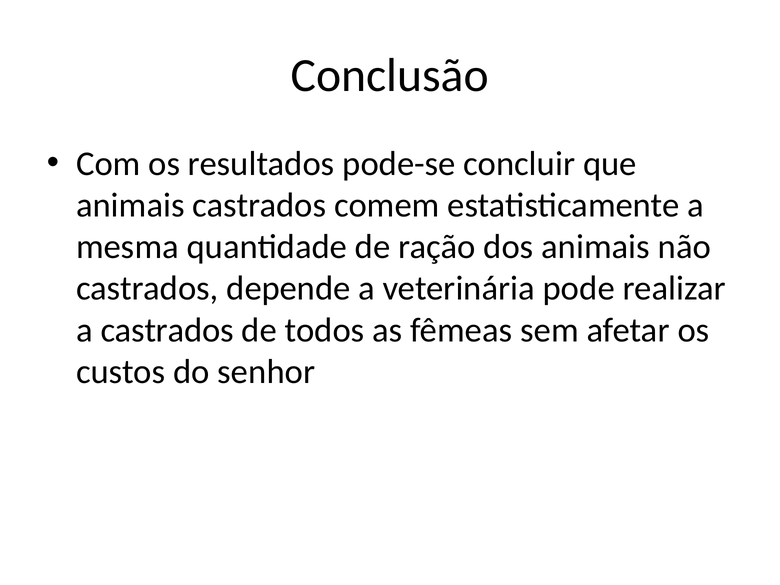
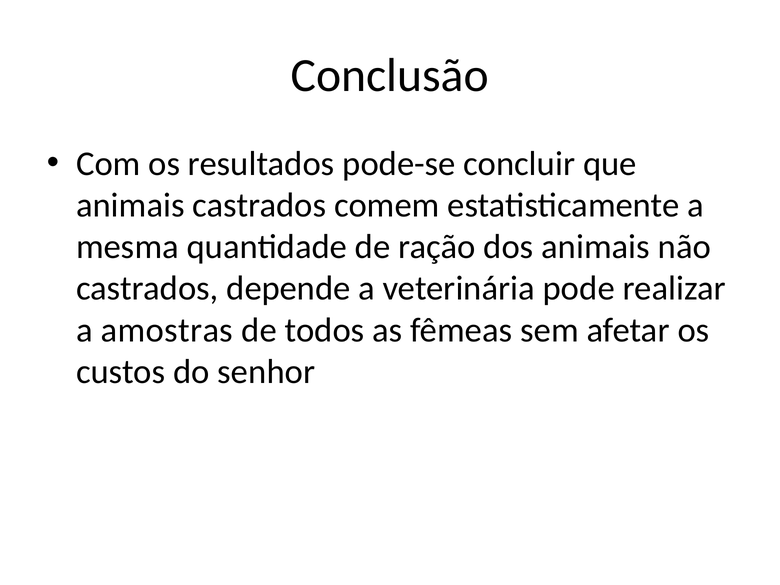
a castrados: castrados -> amostras
